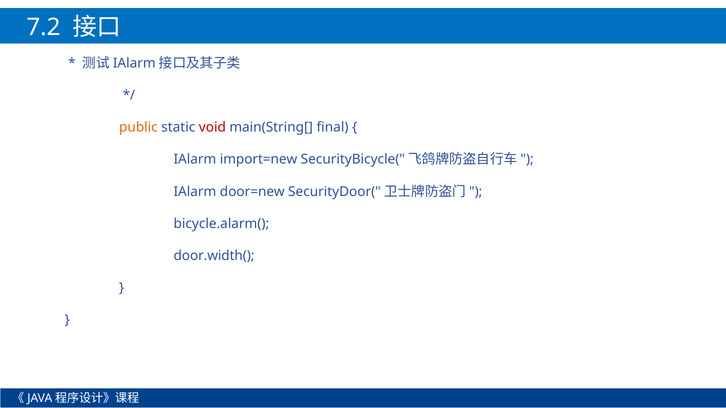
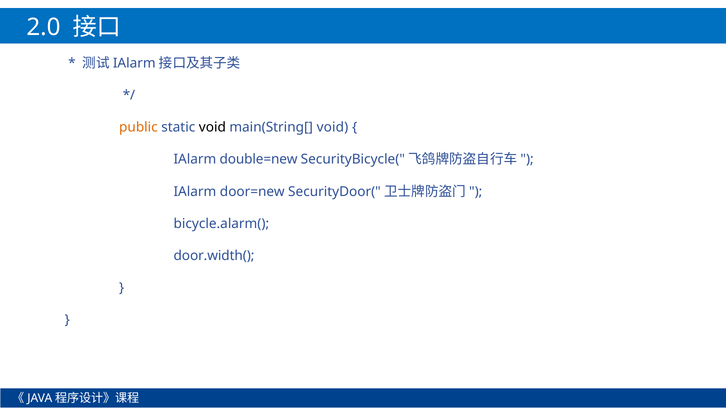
7.2: 7.2 -> 2.0
void at (212, 128) colour: red -> black
main(String[ final: final -> void
import=new: import=new -> double=new
